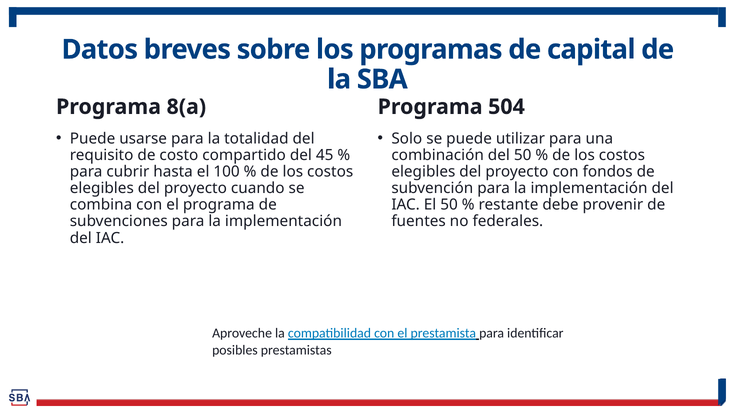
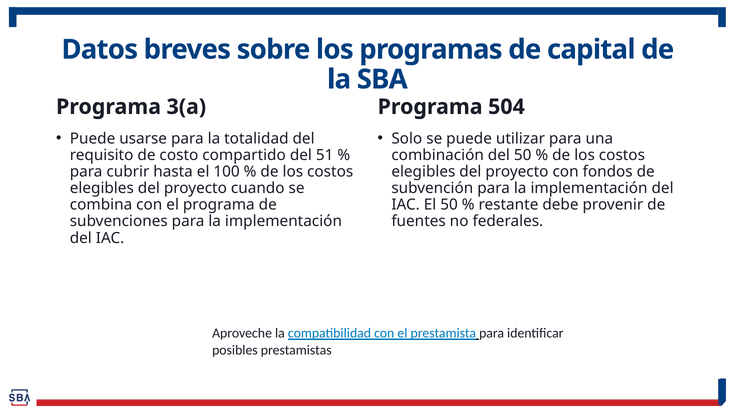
8(a: 8(a -> 3(a
45: 45 -> 51
